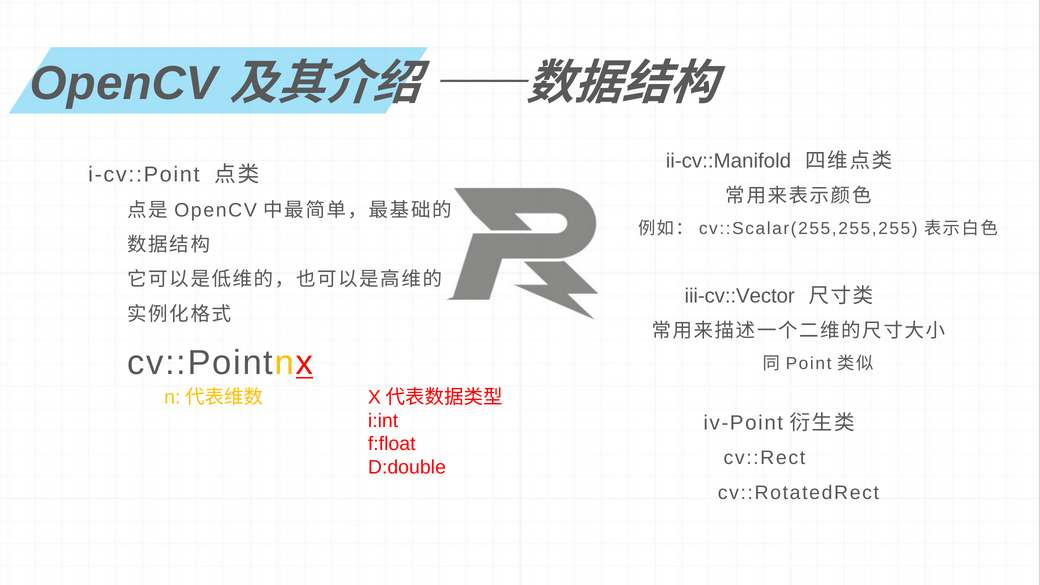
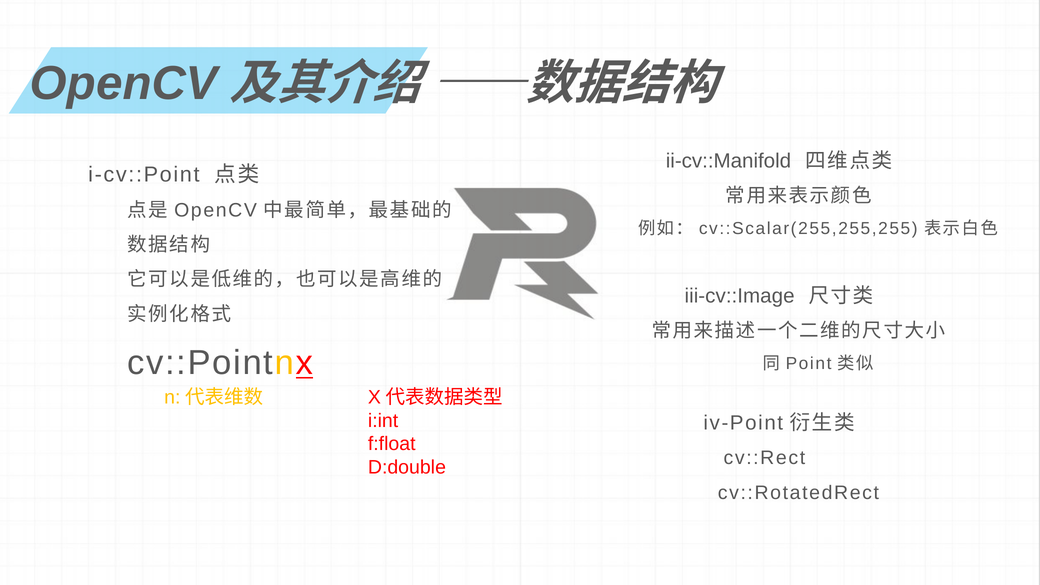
iii-cv::Vector: iii-cv::Vector -> iii-cv::Image
